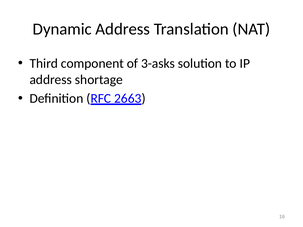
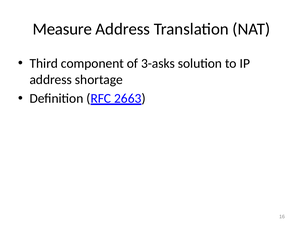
Dynamic: Dynamic -> Measure
